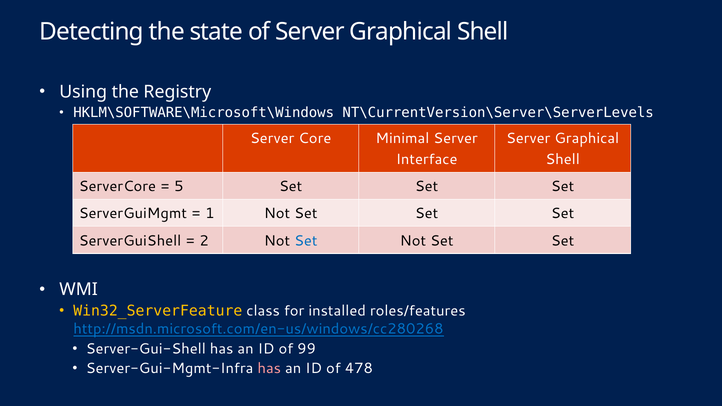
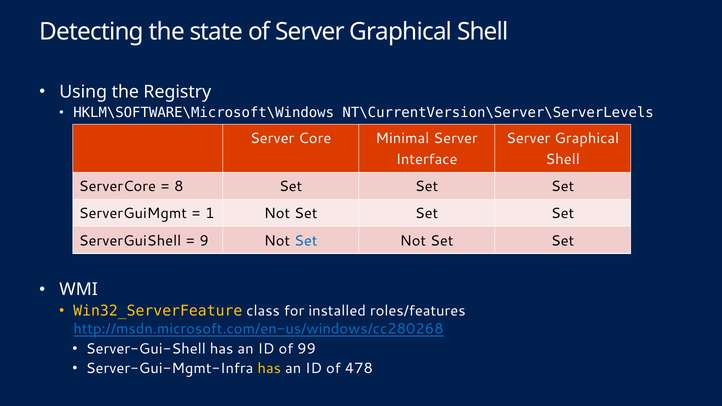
5: 5 -> 8
2: 2 -> 9
has at (269, 369) colour: pink -> yellow
